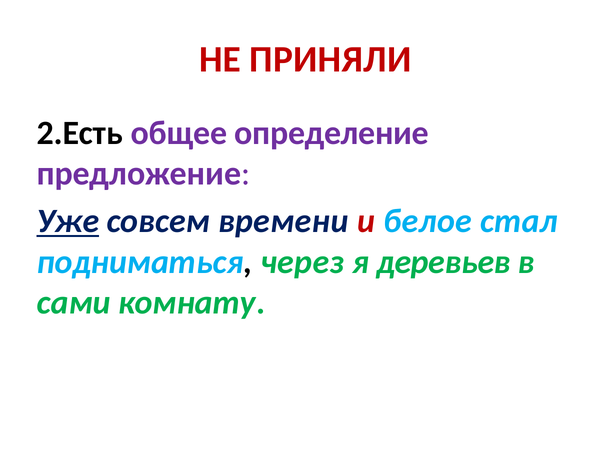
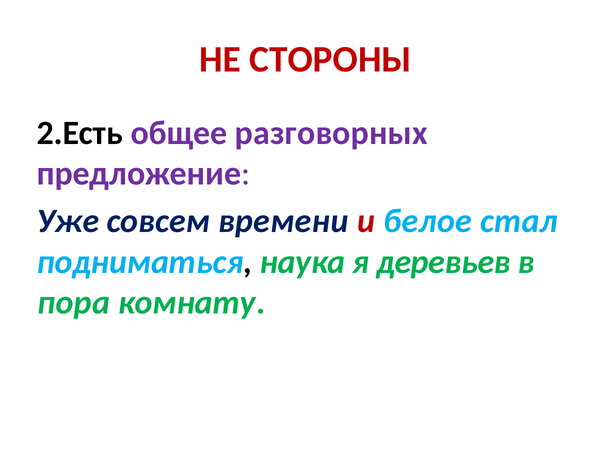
ПРИНЯЛИ: ПРИНЯЛИ -> СТОРОНЫ
определение: определение -> разговорных
Уже underline: present -> none
через: через -> наука
сами: сами -> пора
